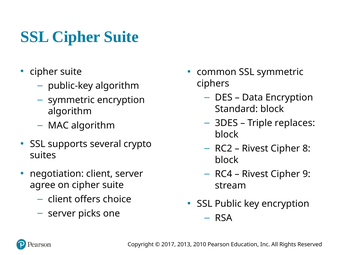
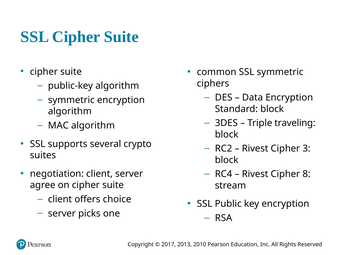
replaces: replaces -> traveling
8: 8 -> 3
9: 9 -> 8
